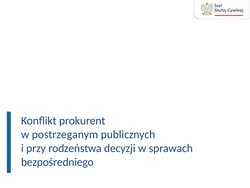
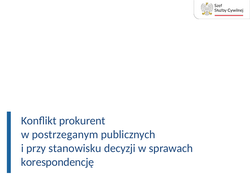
rodzeństwa: rodzeństwa -> stanowisku
bezpośredniego: bezpośredniego -> korespondencję
